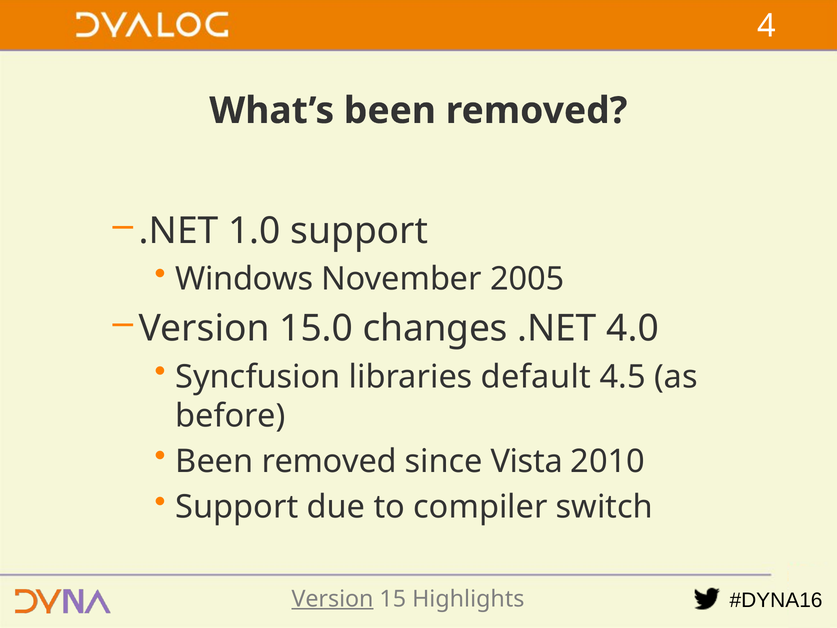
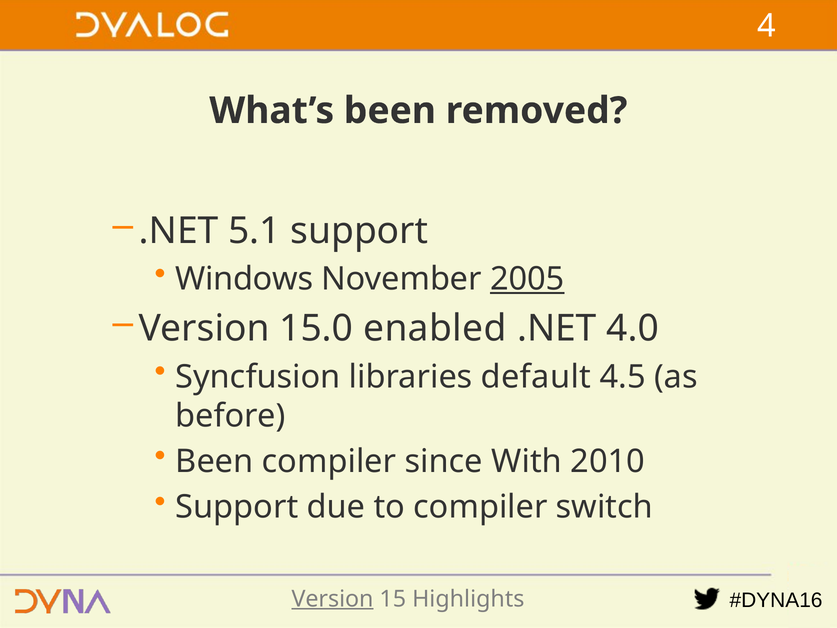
1.0: 1.0 -> 5.1
2005 underline: none -> present
changes: changes -> enabled
removed at (329, 461): removed -> compiler
Vista: Vista -> With
